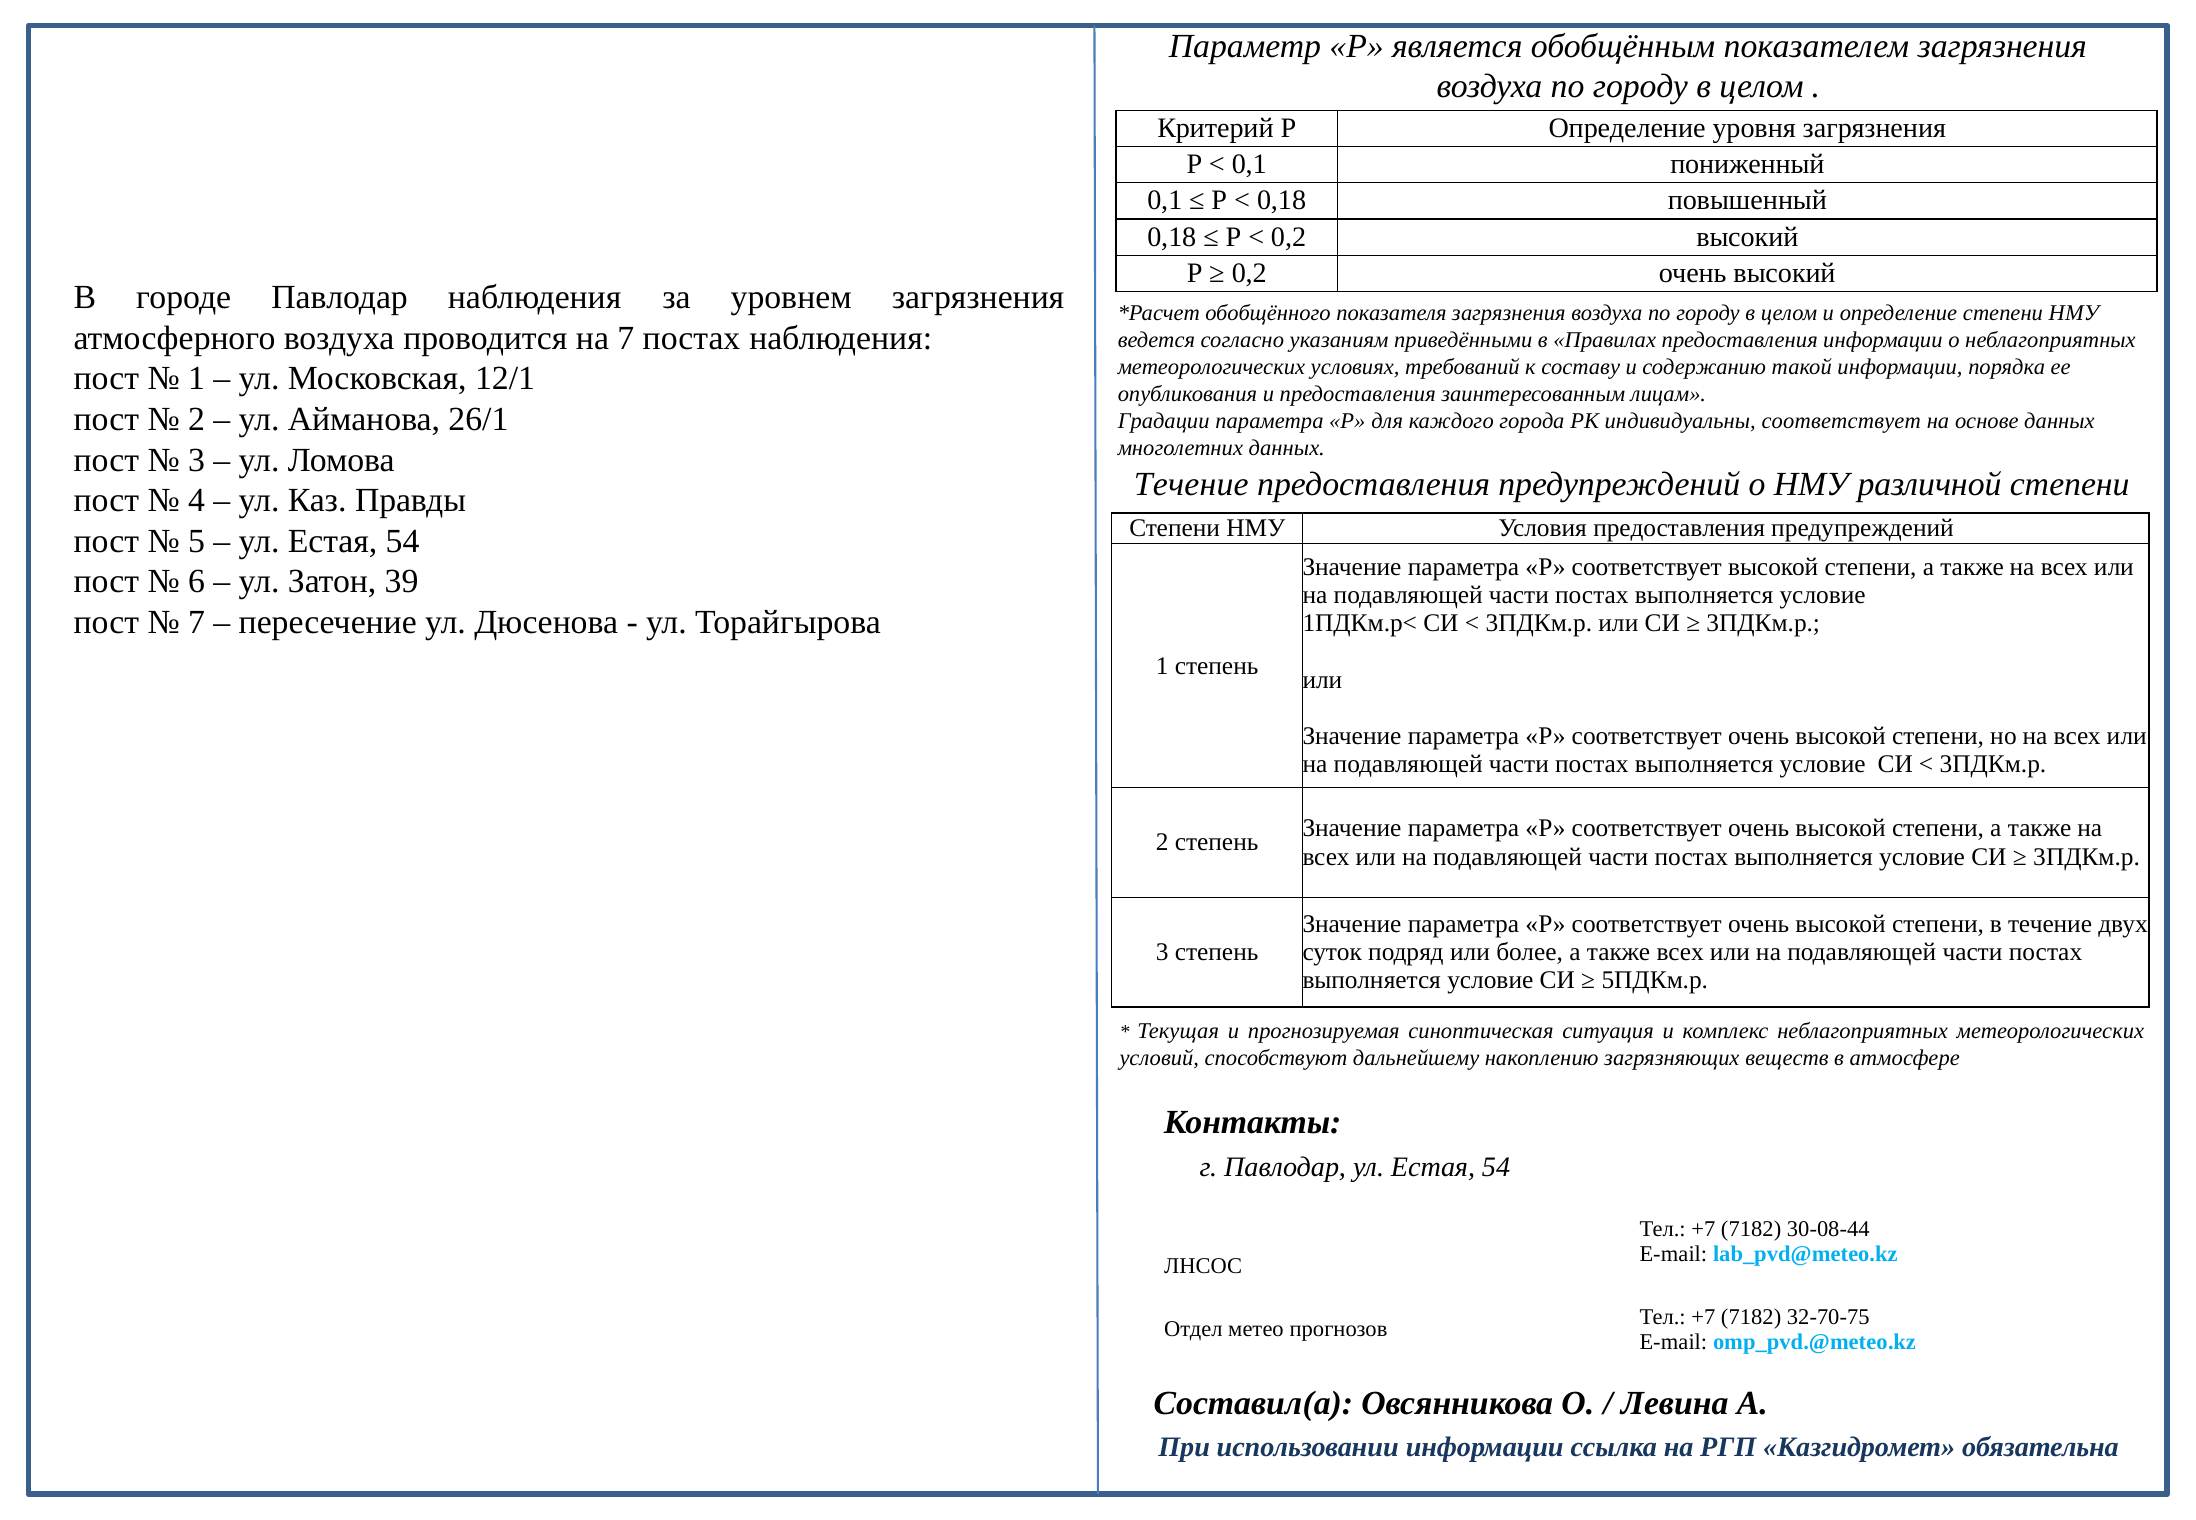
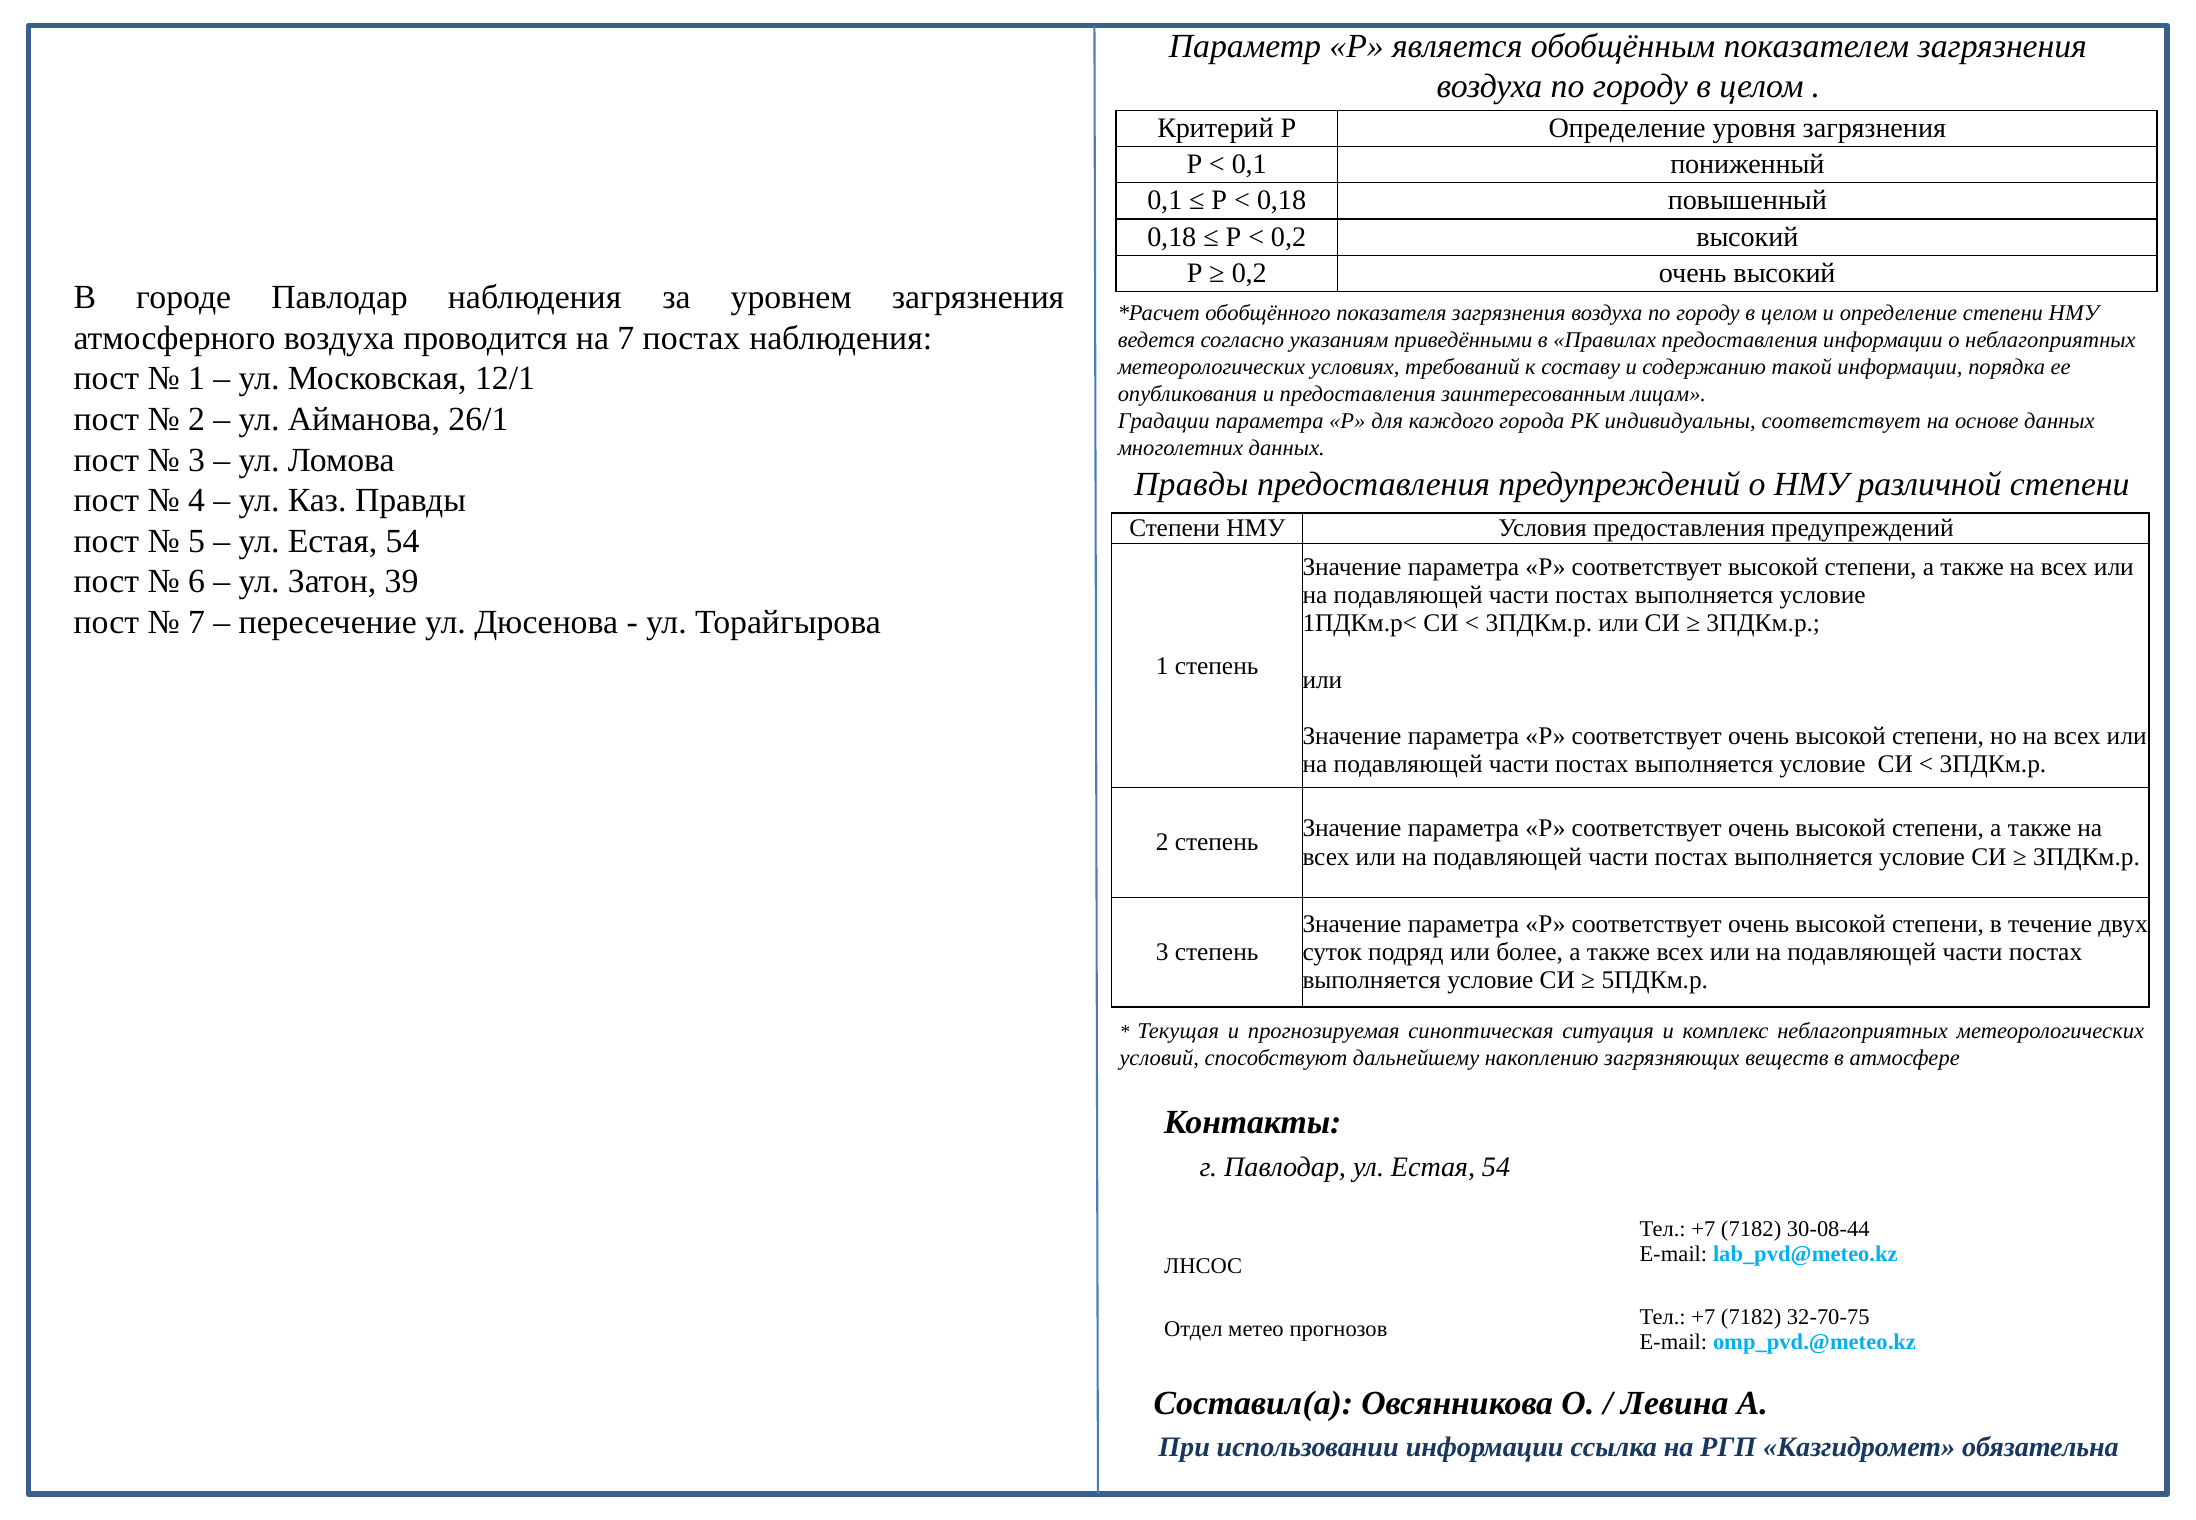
Течение at (1191, 484): Течение -> Правды
